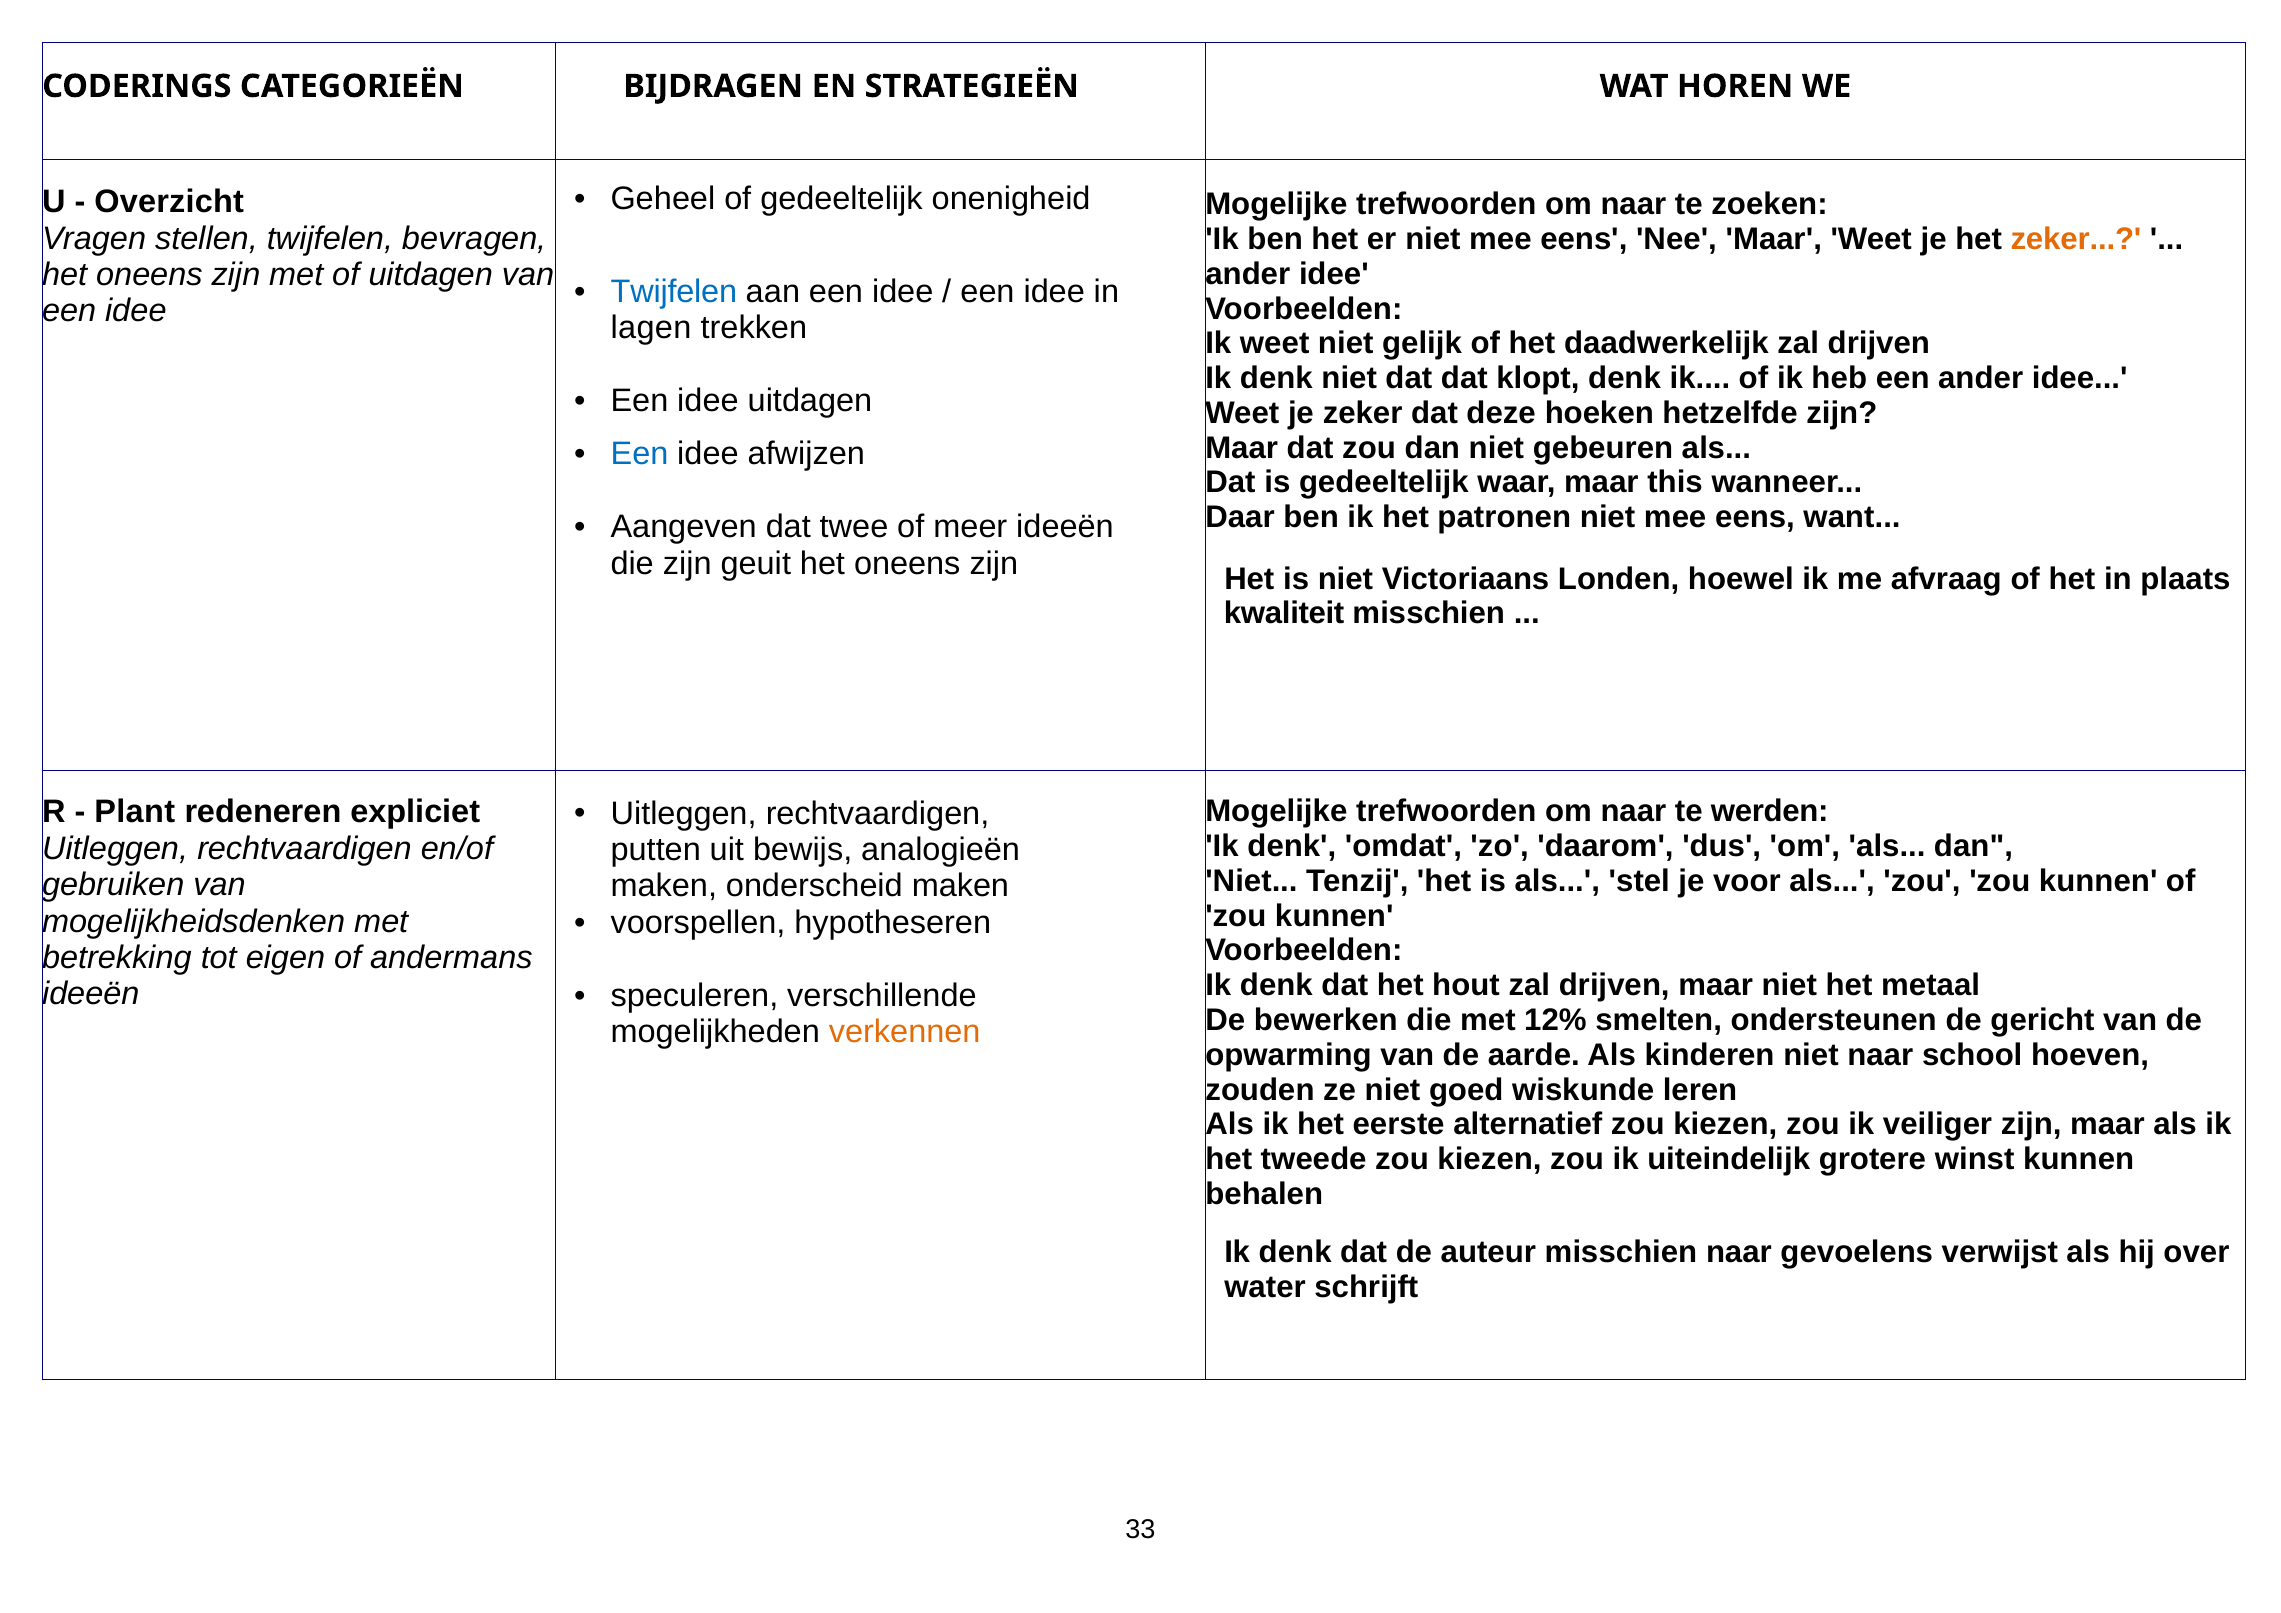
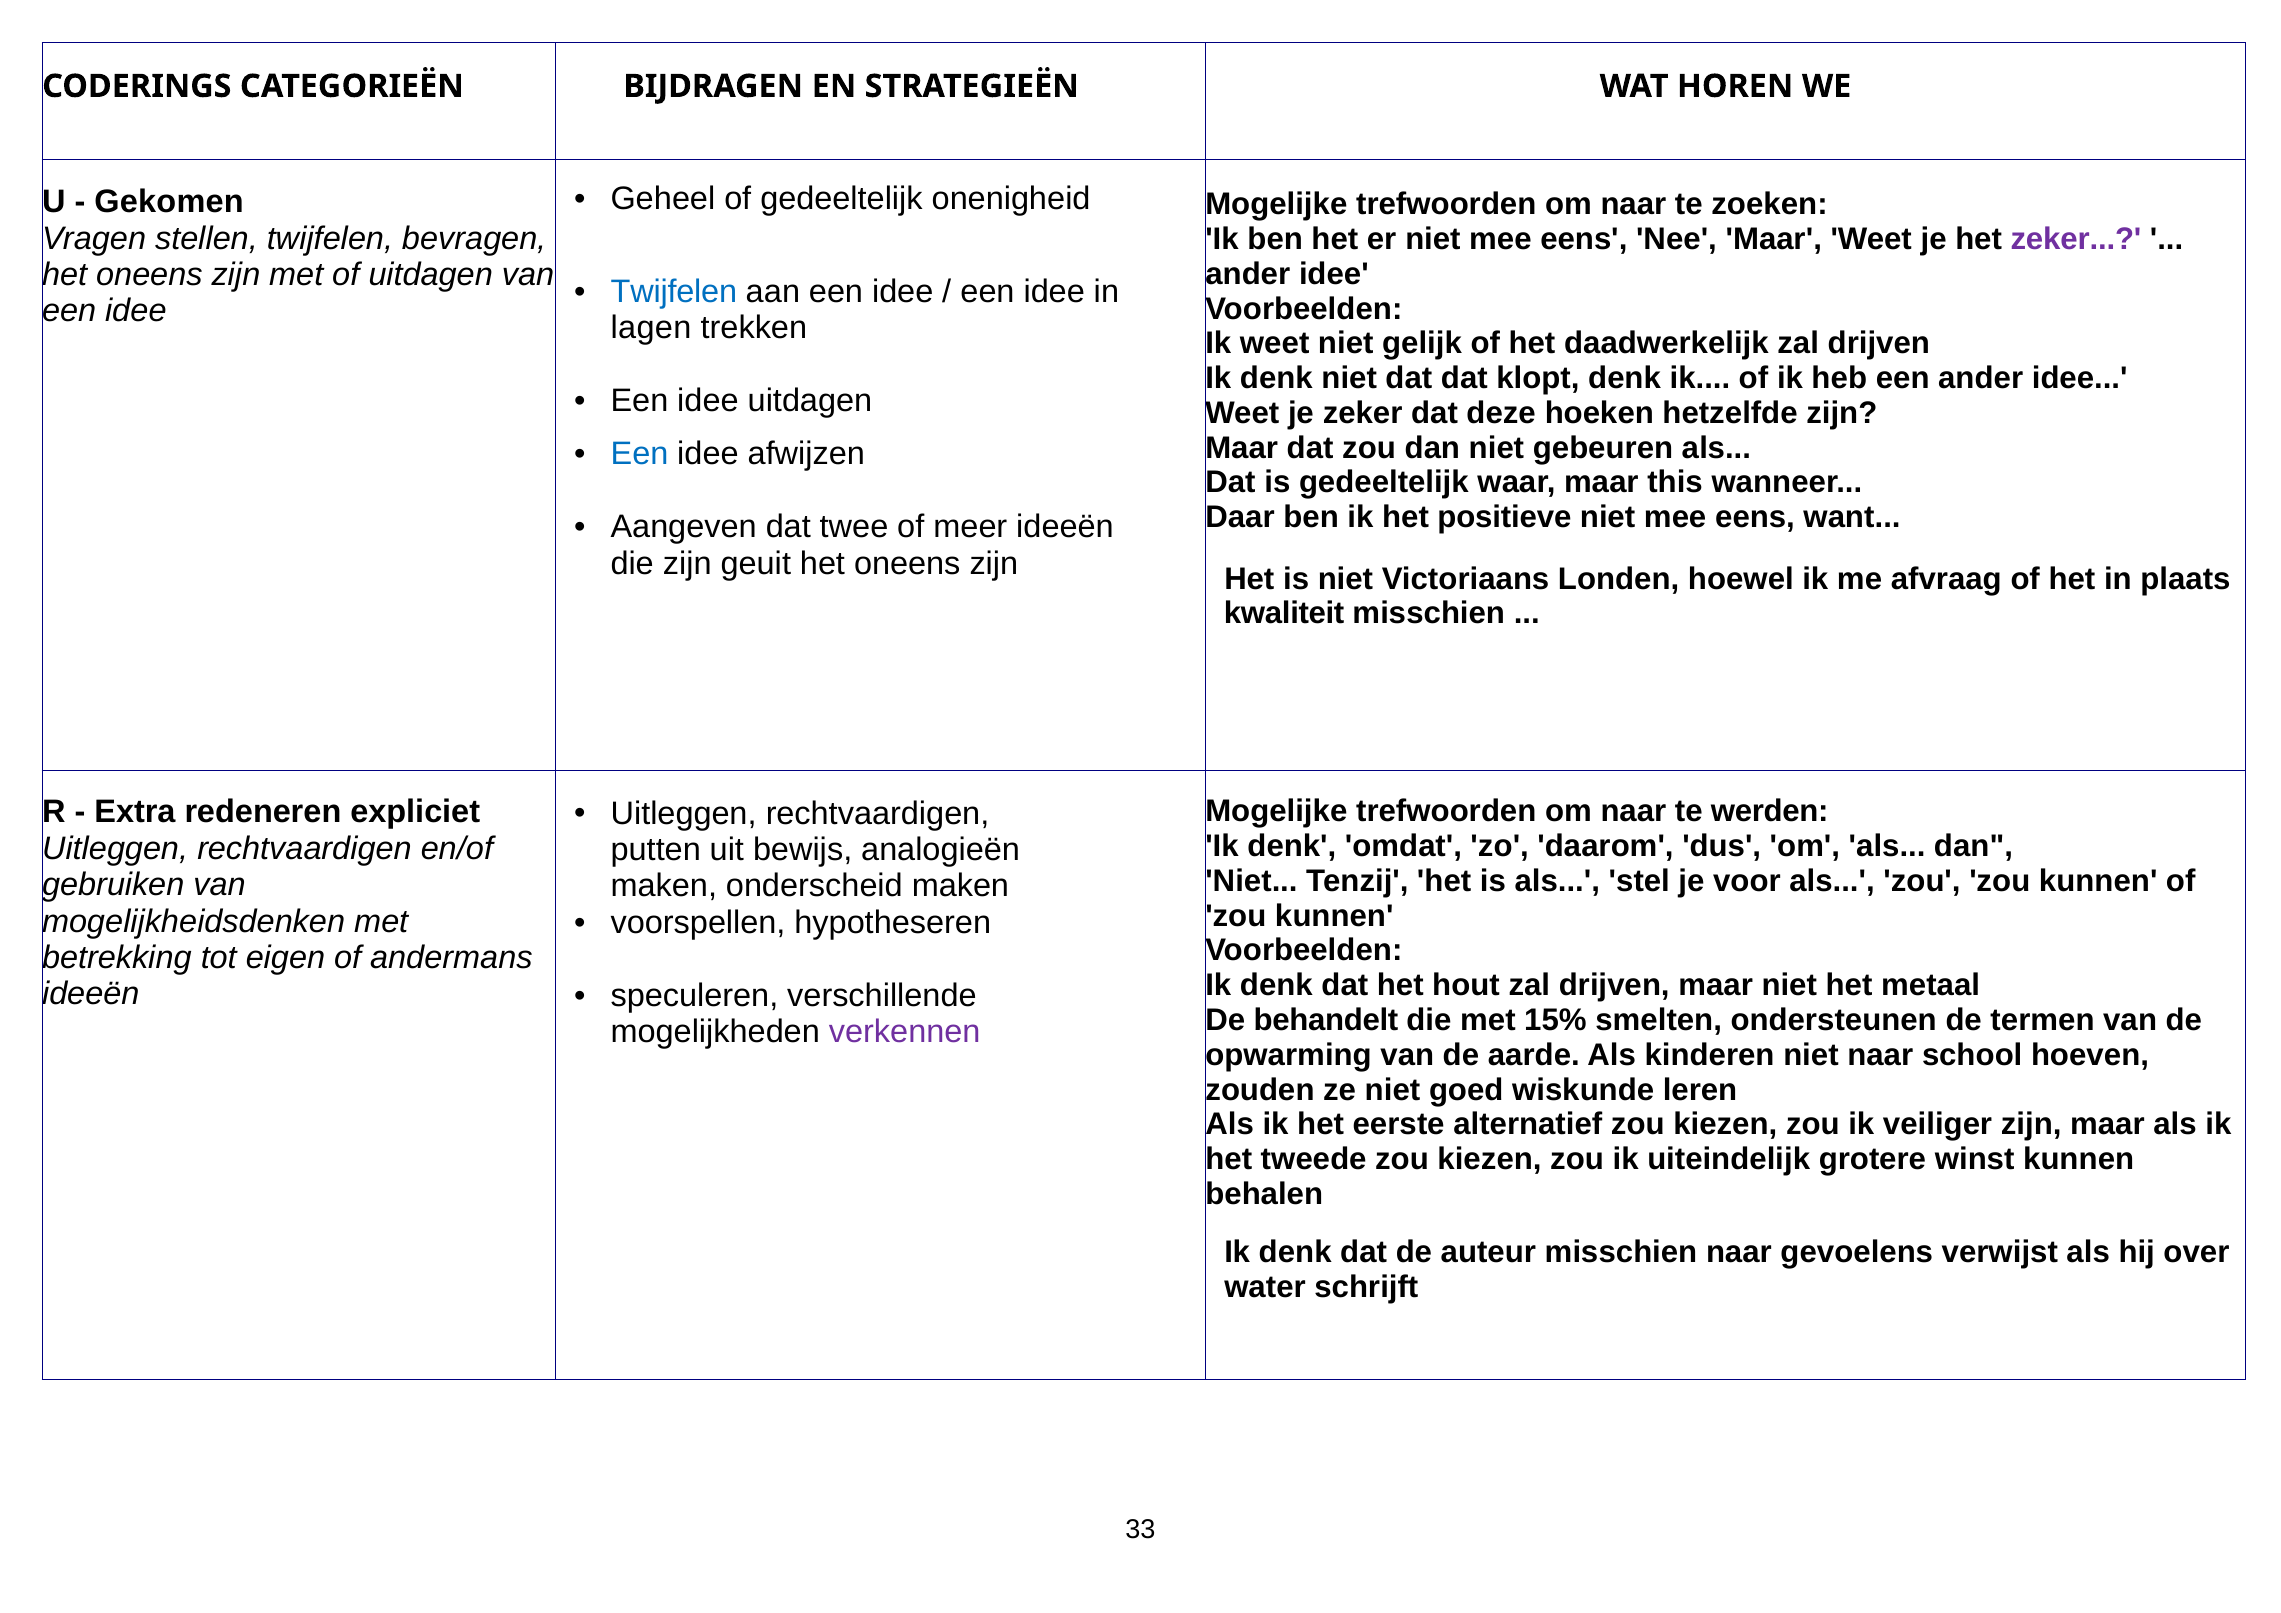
Overzicht: Overzicht -> Gekomen
zeker at (2076, 239) colour: orange -> purple
patronen: patronen -> positieve
Plant: Plant -> Extra
bewerken: bewerken -> behandelt
12%: 12% -> 15%
gericht: gericht -> termen
verkennen colour: orange -> purple
